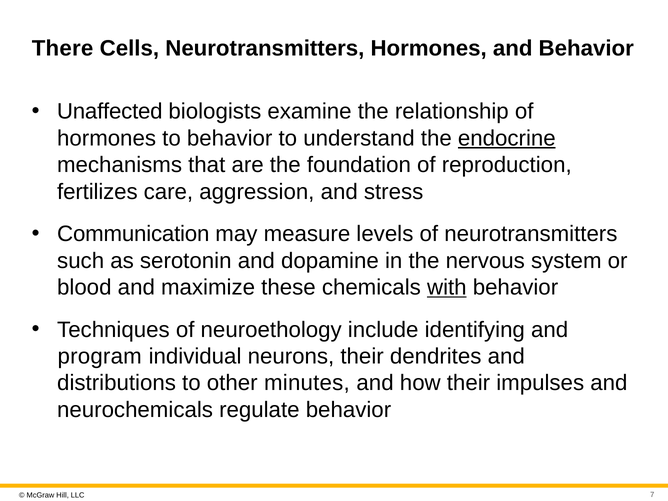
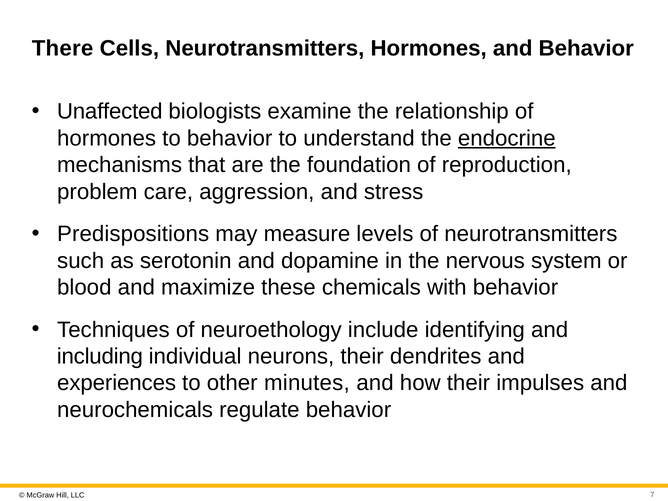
fertilizes: fertilizes -> problem
Communication: Communication -> Predispositions
with underline: present -> none
program: program -> including
distributions: distributions -> experiences
